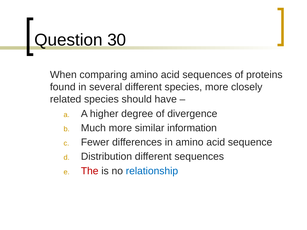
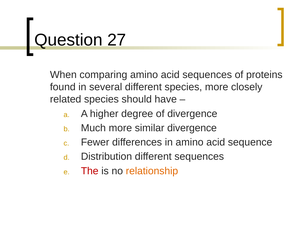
30: 30 -> 27
similar information: information -> divergence
relationship colour: blue -> orange
